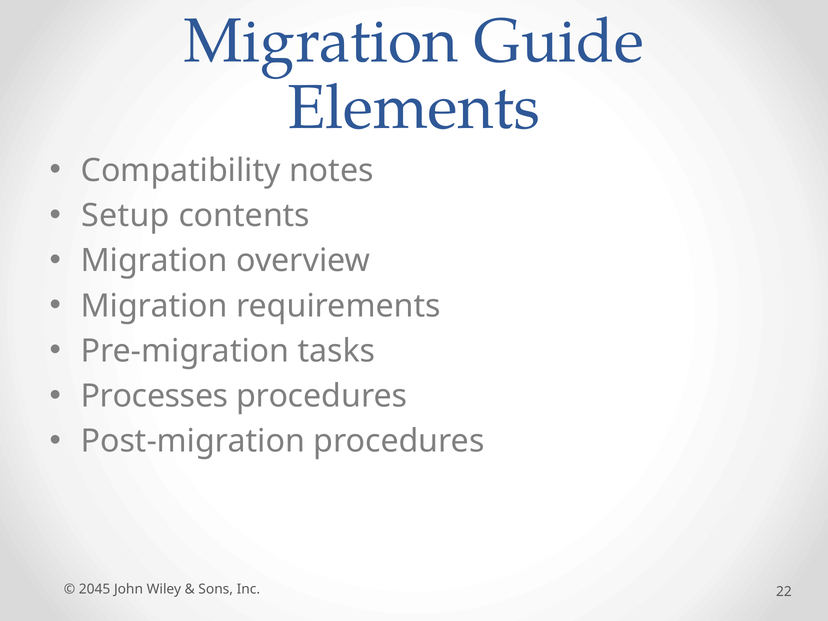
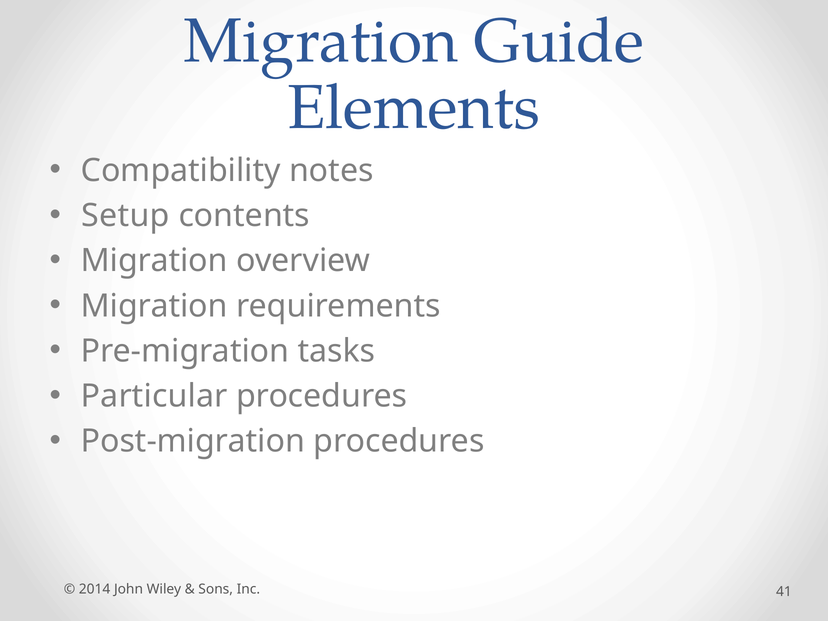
Processes: Processes -> Particular
2045: 2045 -> 2014
22: 22 -> 41
